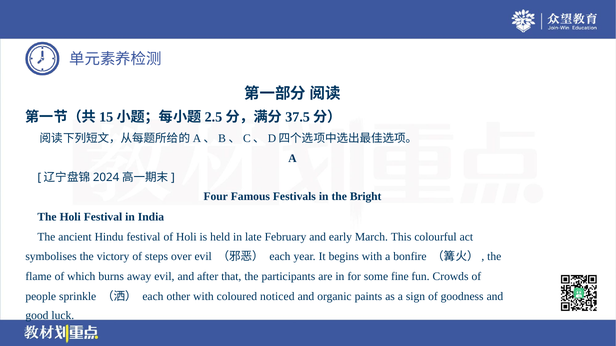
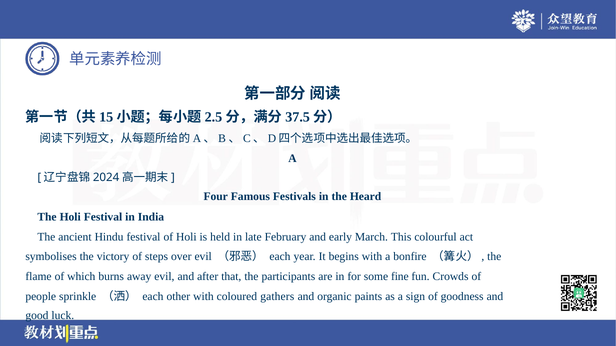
Bright: Bright -> Heard
noticed: noticed -> gathers
